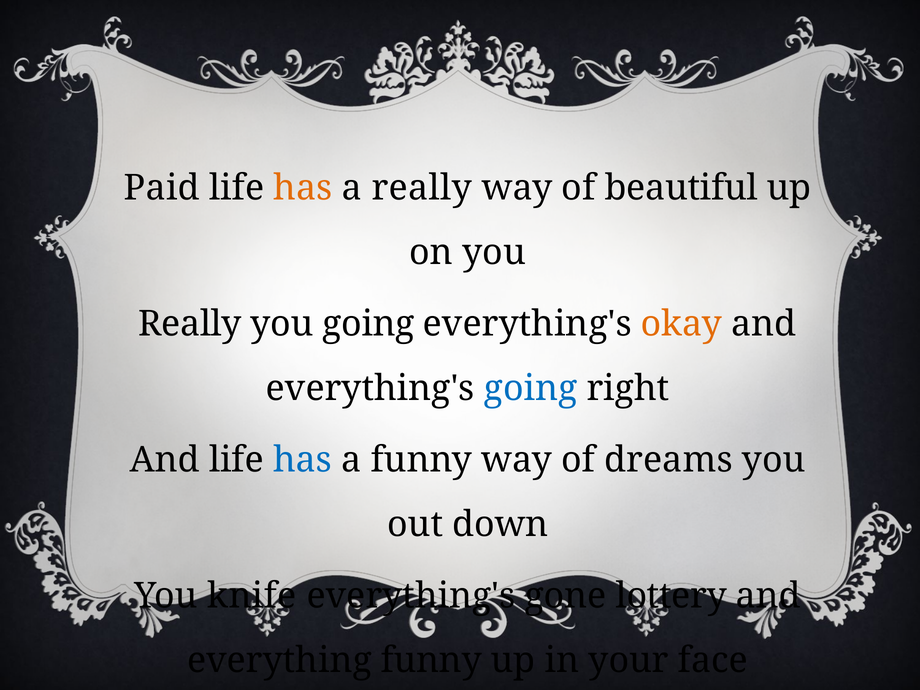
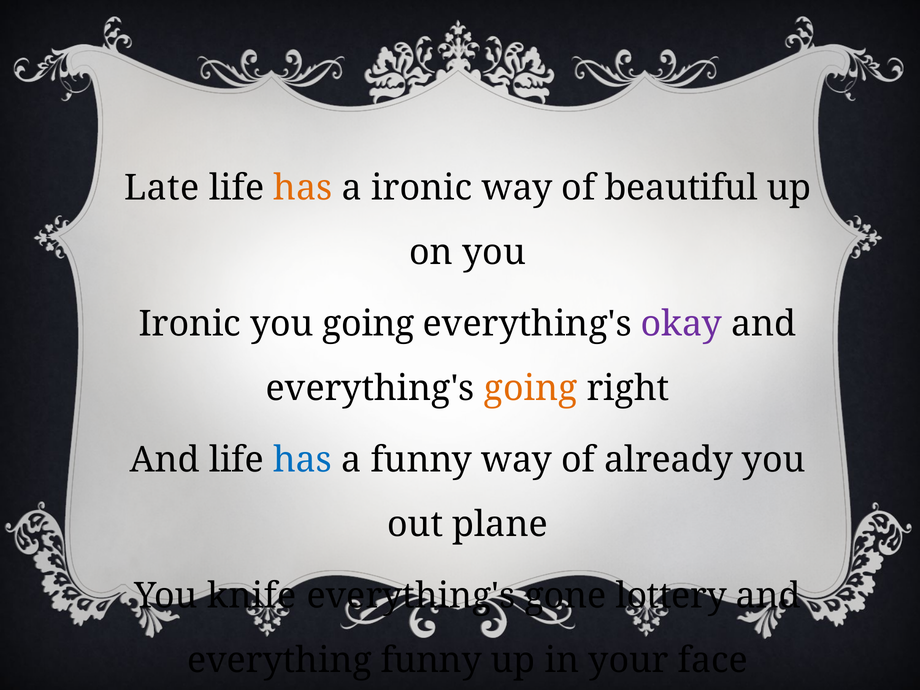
Paid: Paid -> Late
a really: really -> ironic
Really at (190, 324): Really -> Ironic
okay colour: orange -> purple
going at (531, 388) colour: blue -> orange
dreams: dreams -> already
down: down -> plane
